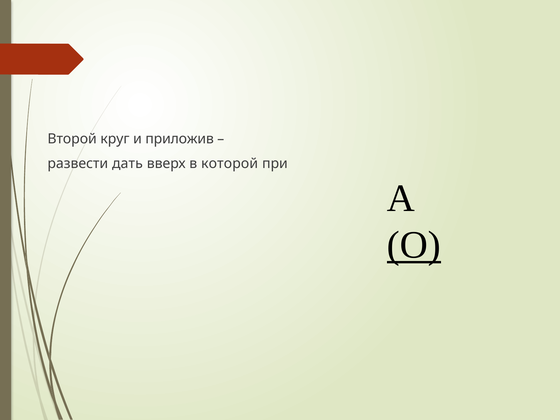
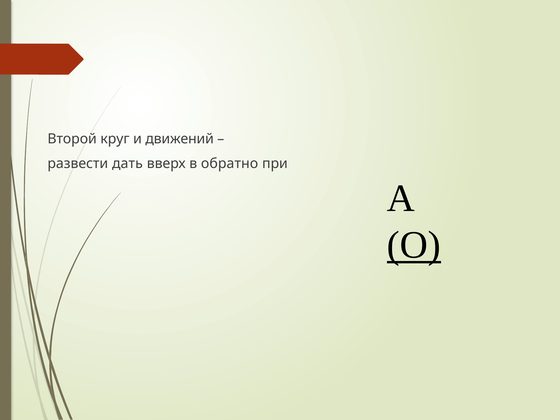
приложив: приложив -> движений
которой: которой -> обратно
